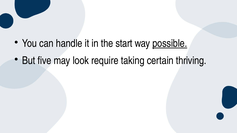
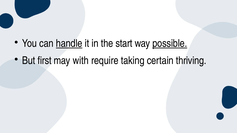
handle underline: none -> present
five: five -> first
look: look -> with
